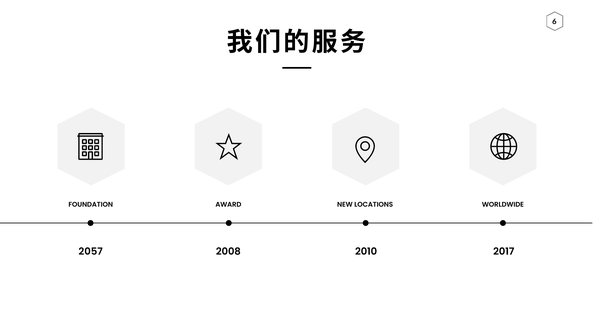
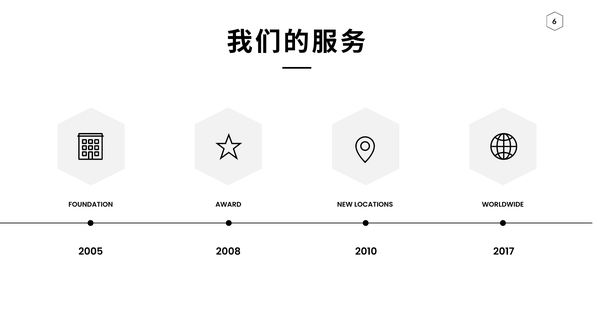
2057: 2057 -> 2005
